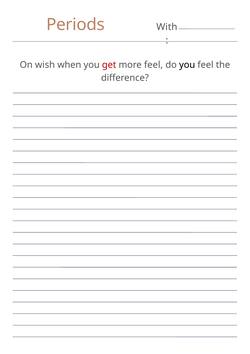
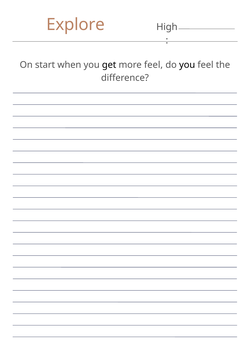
Periods: Periods -> Explore
With: With -> High
wish: wish -> start
get colour: red -> black
